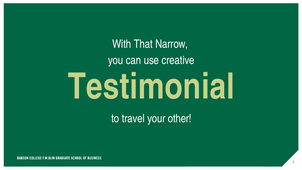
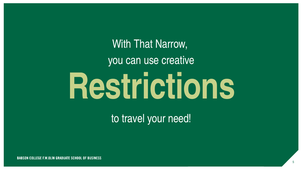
Testimonial: Testimonial -> Restrictions
other: other -> need
